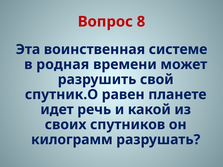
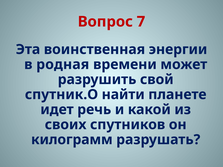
8: 8 -> 7
системе: системе -> энергии
равен: равен -> найти
